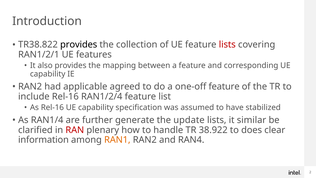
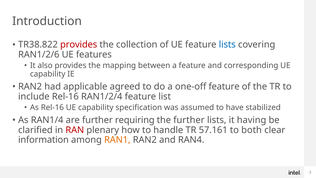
provides at (79, 45) colour: black -> red
lists at (227, 45) colour: red -> blue
RAN1/2/1: RAN1/2/1 -> RAN1/2/6
generate: generate -> requiring
the update: update -> further
similar: similar -> having
38.922: 38.922 -> 57.161
does: does -> both
